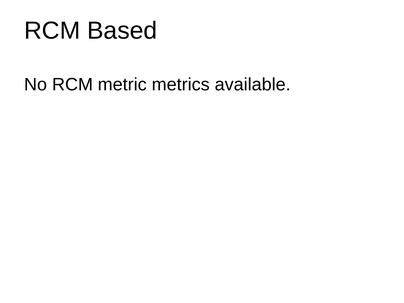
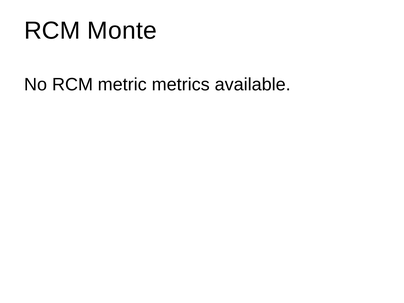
Based: Based -> Monte
